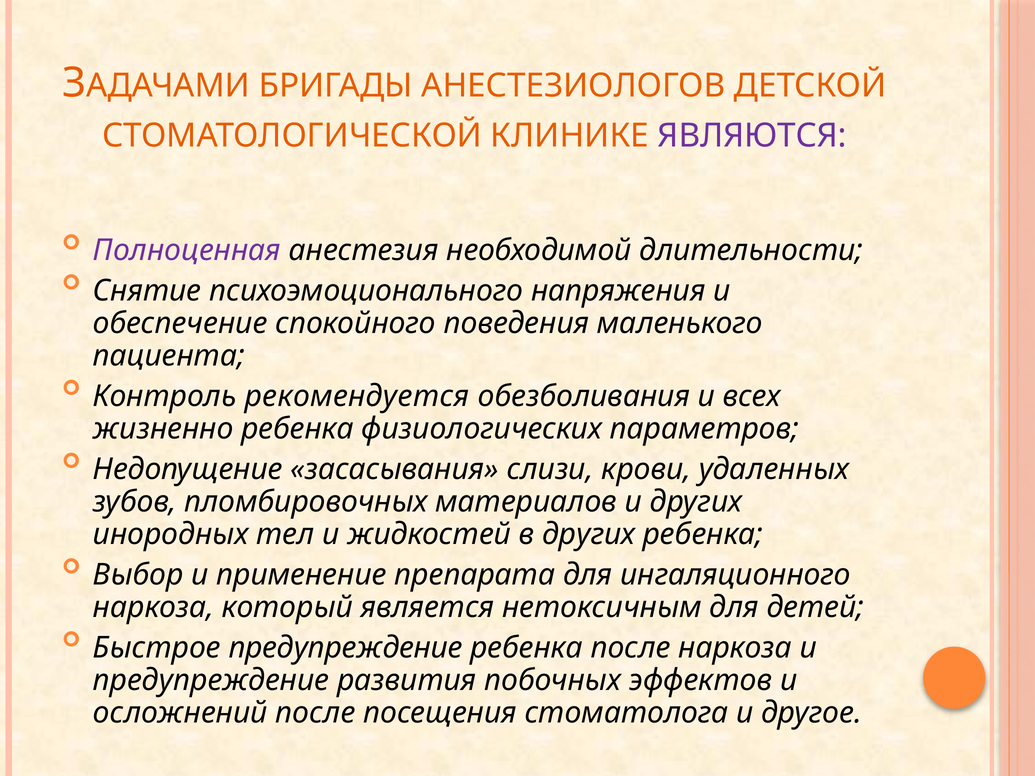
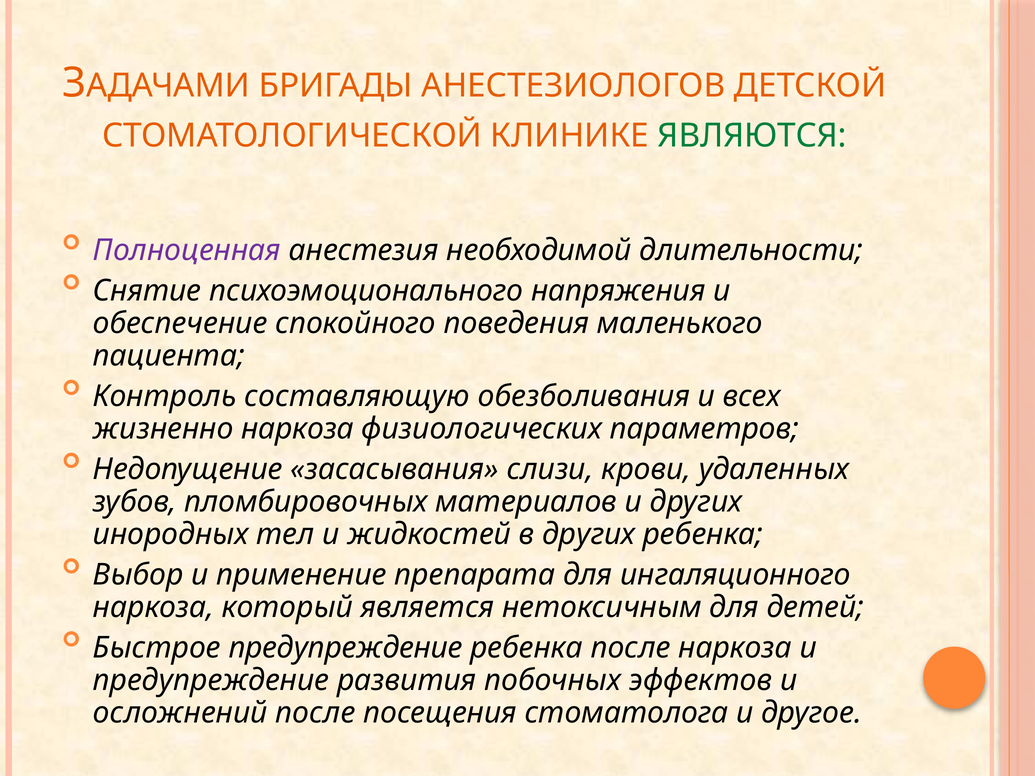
ЯВЛЯЮТСЯ colour: purple -> green
рекомендуется: рекомендуется -> составляющую
жизненно ребенка: ребенка -> наркоза
